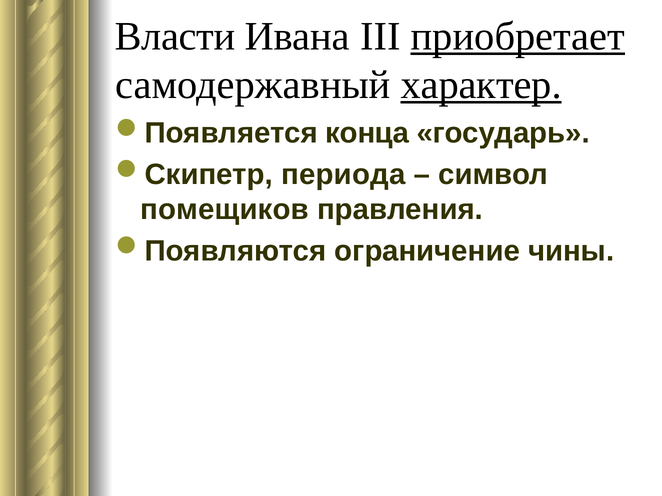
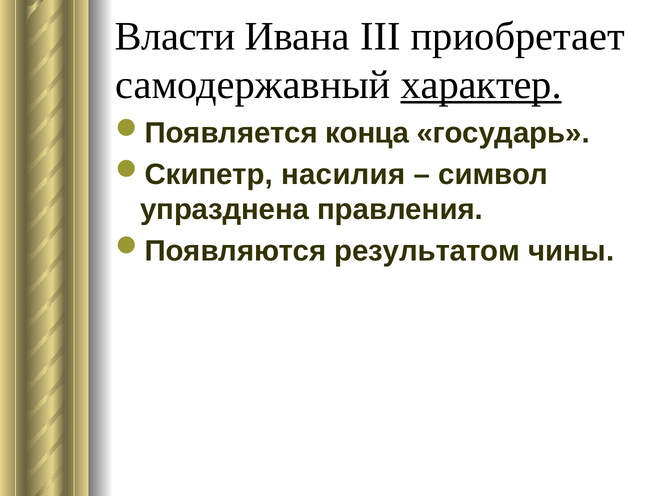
приобретает underline: present -> none
периода: периода -> насилия
помещиков: помещиков -> упразднена
ограничение: ограничение -> результатом
